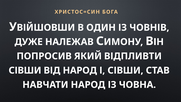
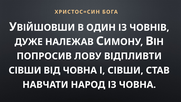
ЯКИЙ: ЯКИЙ -> ЛОВУ
ВІД НАРОД: НАРОД -> ЧОВНА
